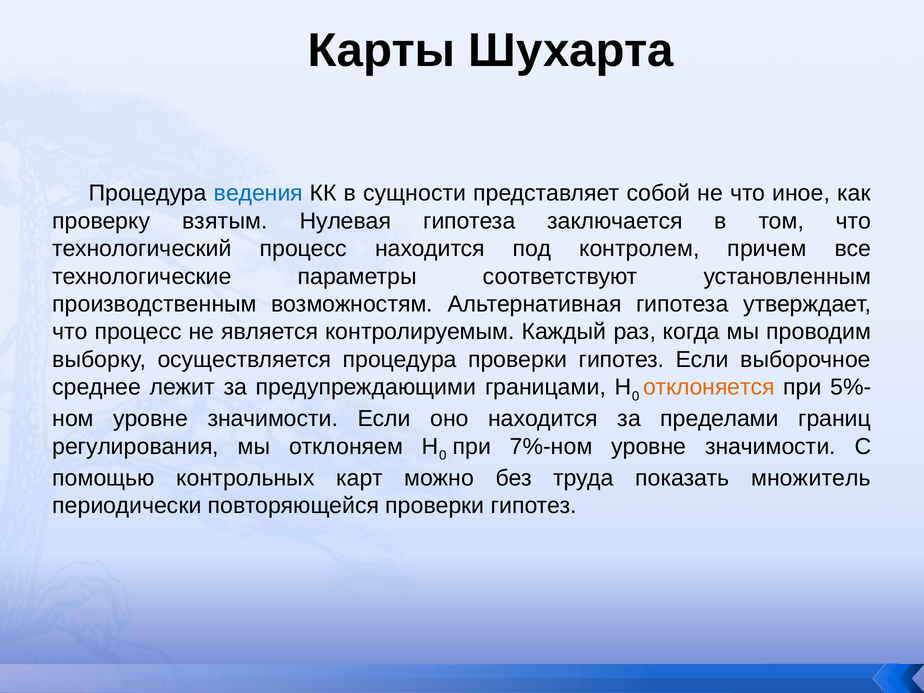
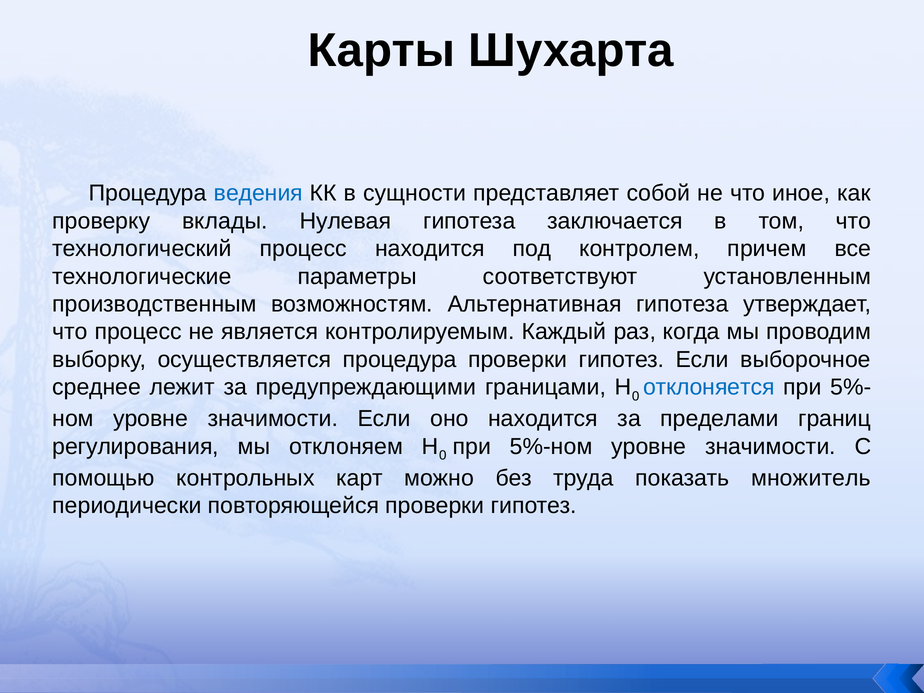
взятым: взятым -> вклады
отклоняется colour: orange -> blue
7%-ном: 7%-ном -> 5%-ном
